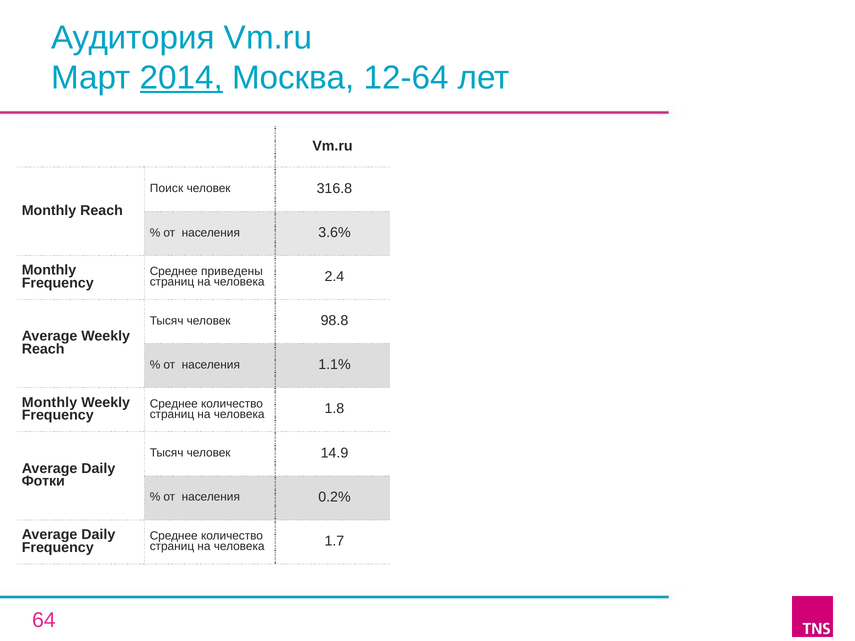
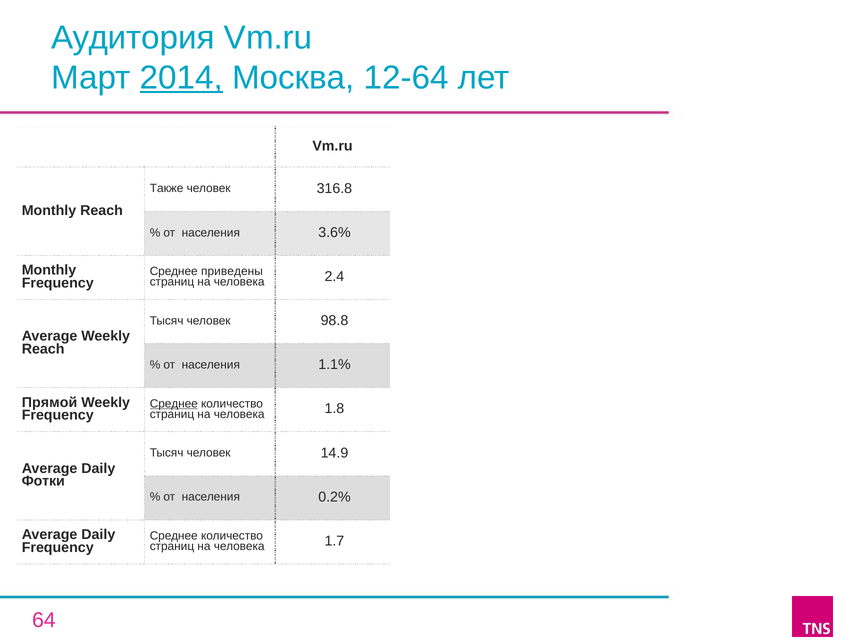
Поиск: Поиск -> Также
Monthly at (50, 403): Monthly -> Прямой
Среднее at (174, 404) underline: none -> present
